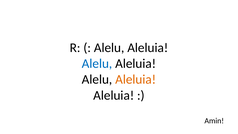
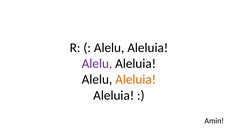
Alelu at (97, 64) colour: blue -> purple
